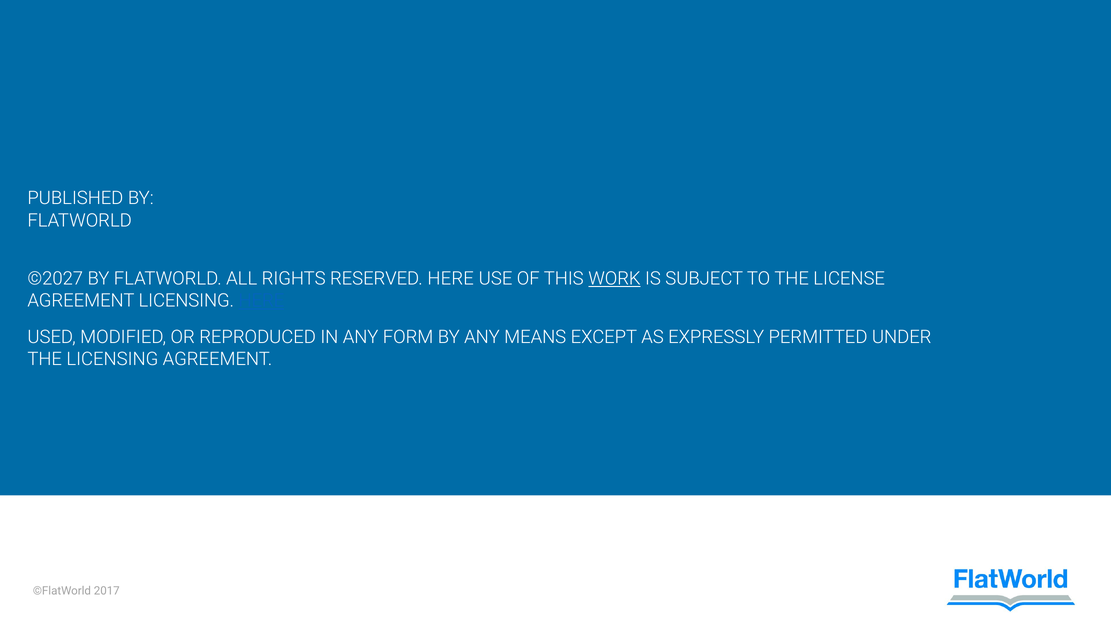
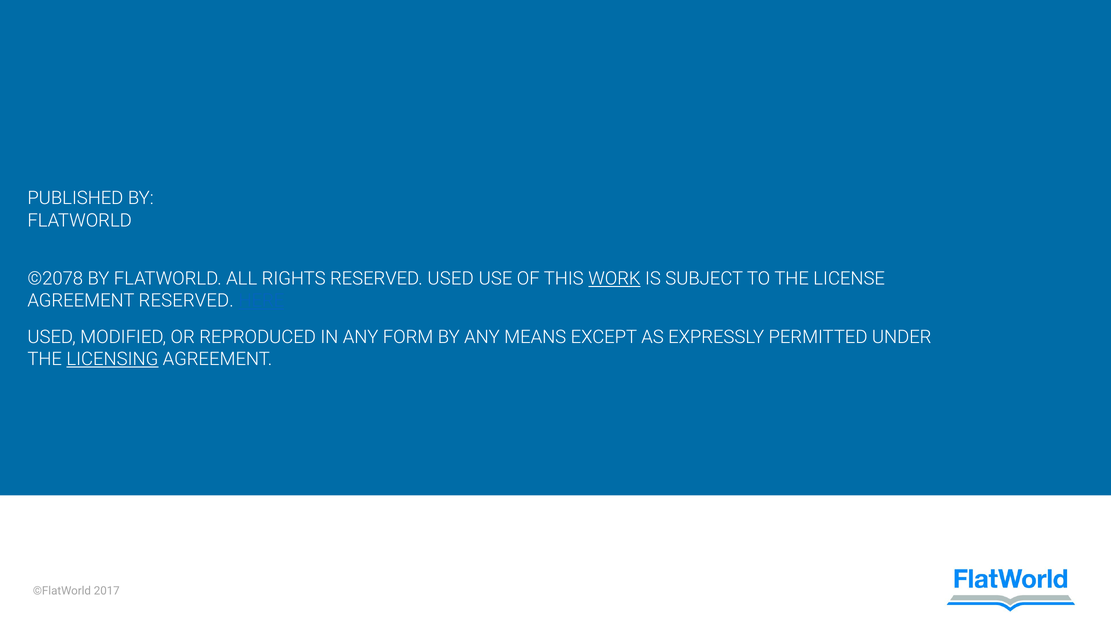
©2027: ©2027 -> ©2078
RESERVED HERE: HERE -> USED
AGREEMENT LICENSING: LICENSING -> RESERVED
LICENSING at (112, 359) underline: none -> present
